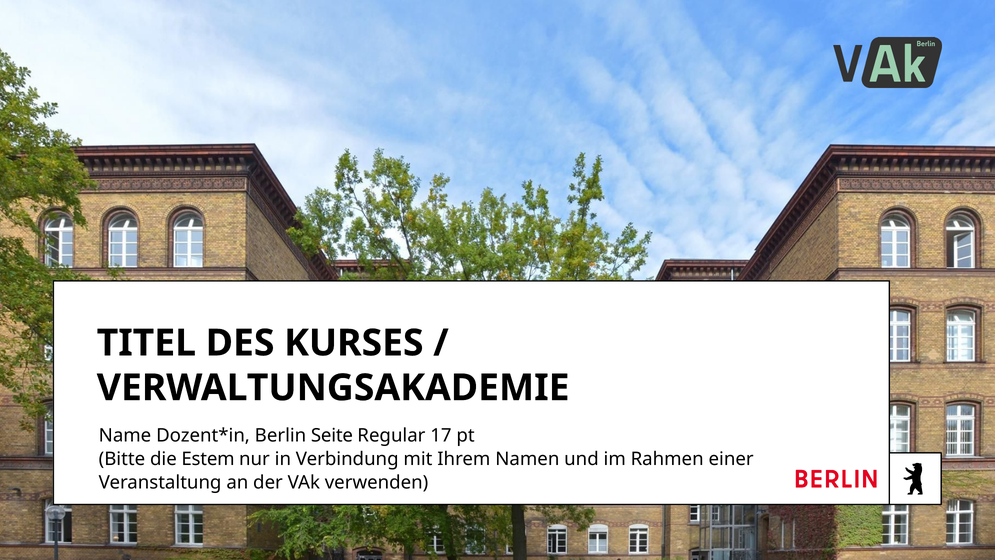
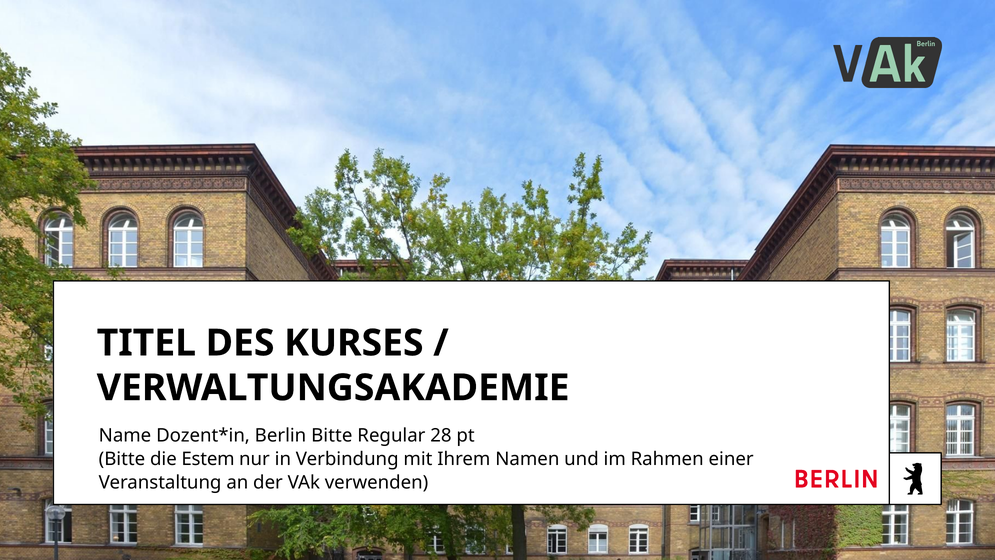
Berlin Seite: Seite -> Bitte
17: 17 -> 28
